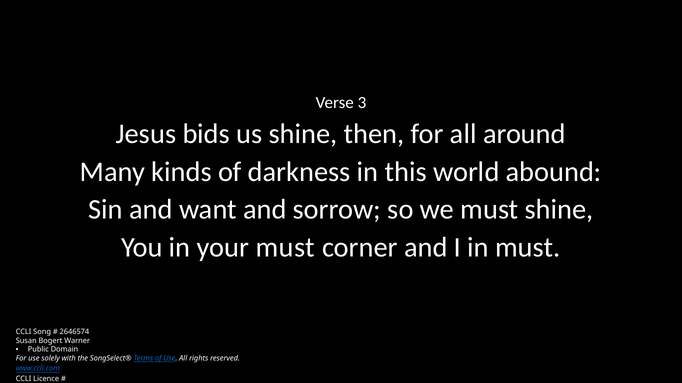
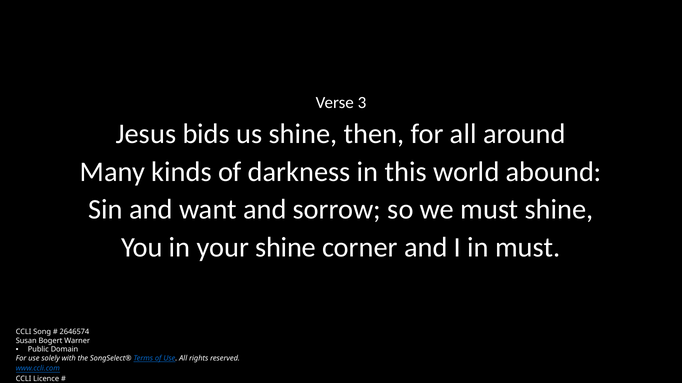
your must: must -> shine
